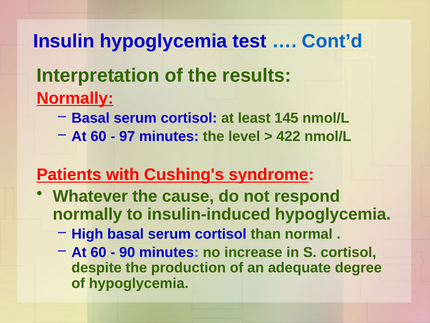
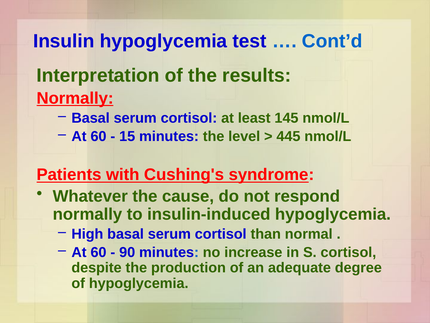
97: 97 -> 15
422: 422 -> 445
